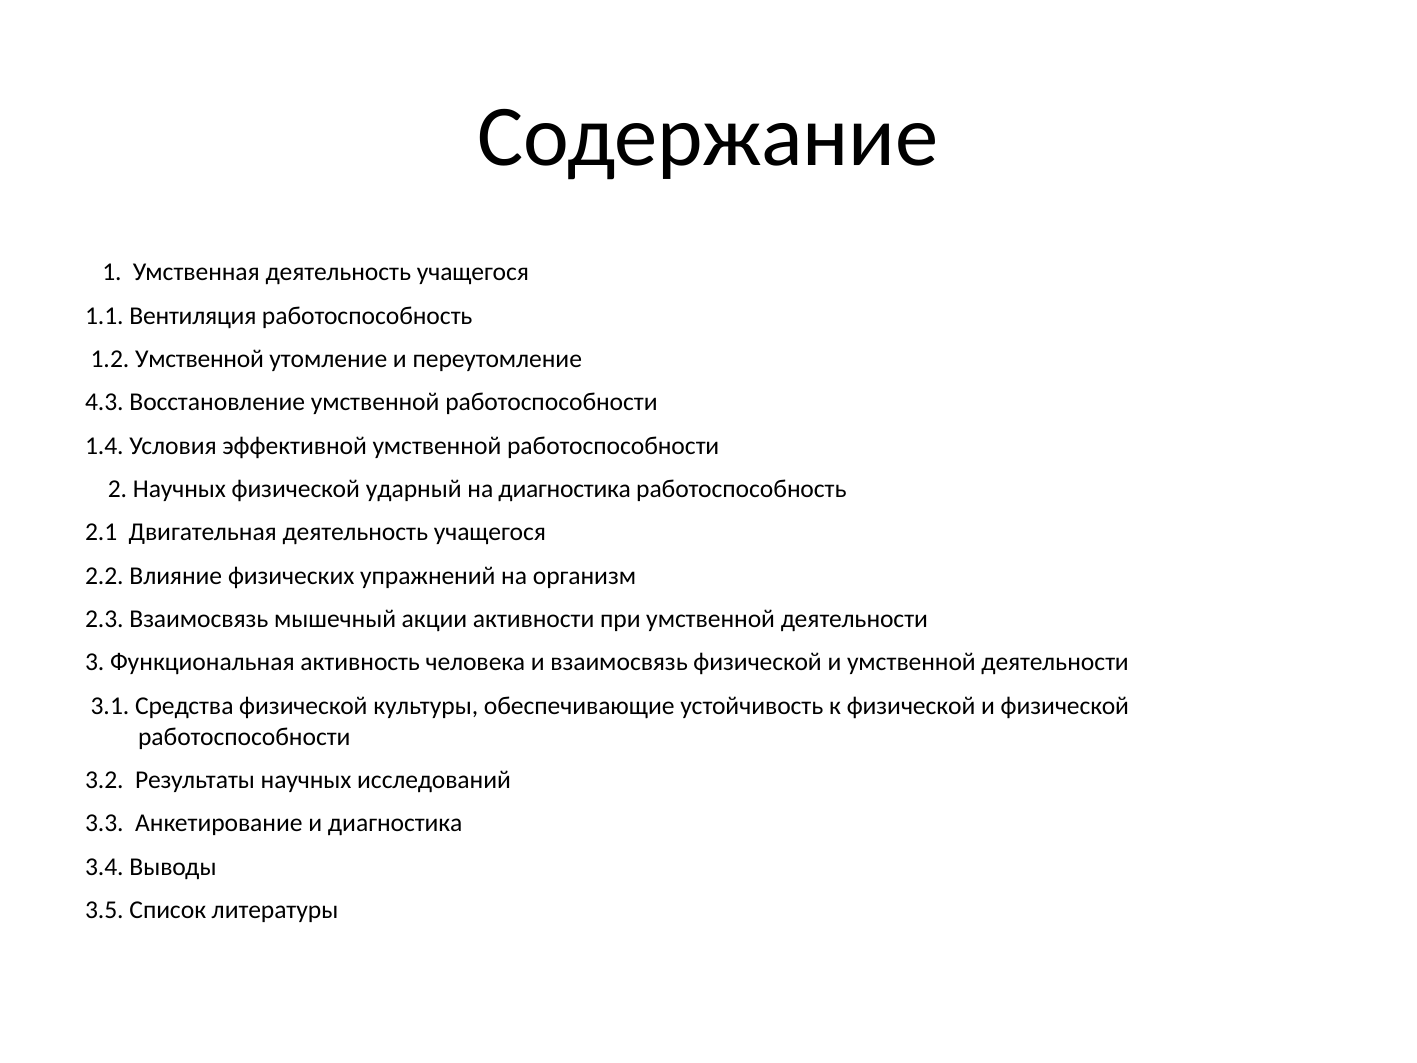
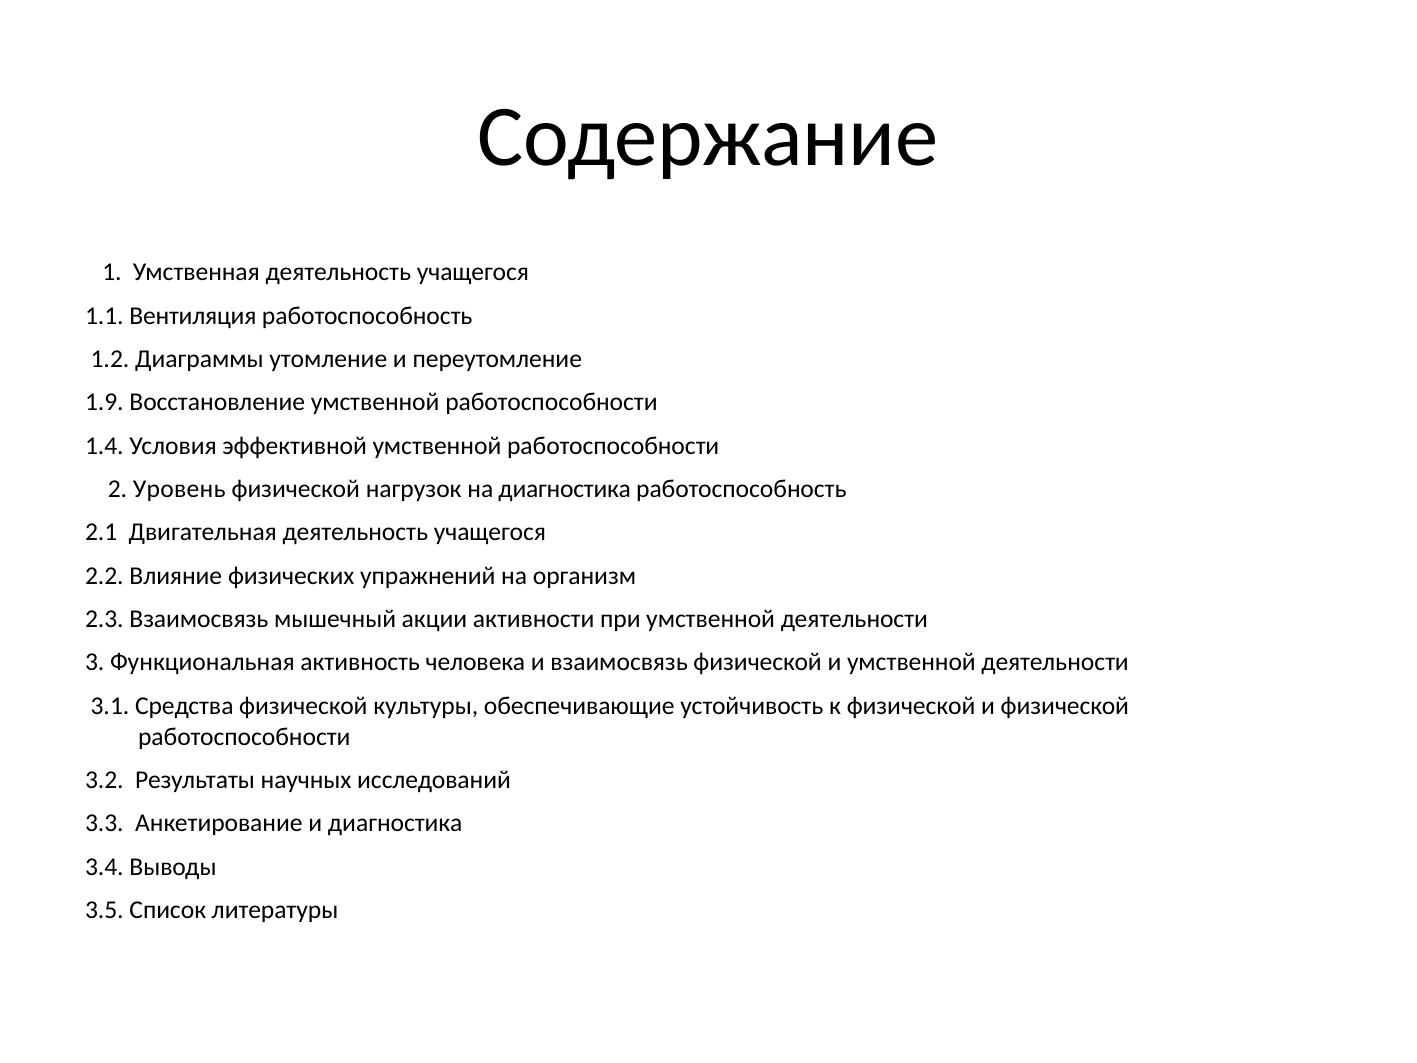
1.2 Умственной: Умственной -> Диаграммы
4.3: 4.3 -> 1.9
2 Научных: Научных -> Уровень
ударный: ударный -> нагрузок
